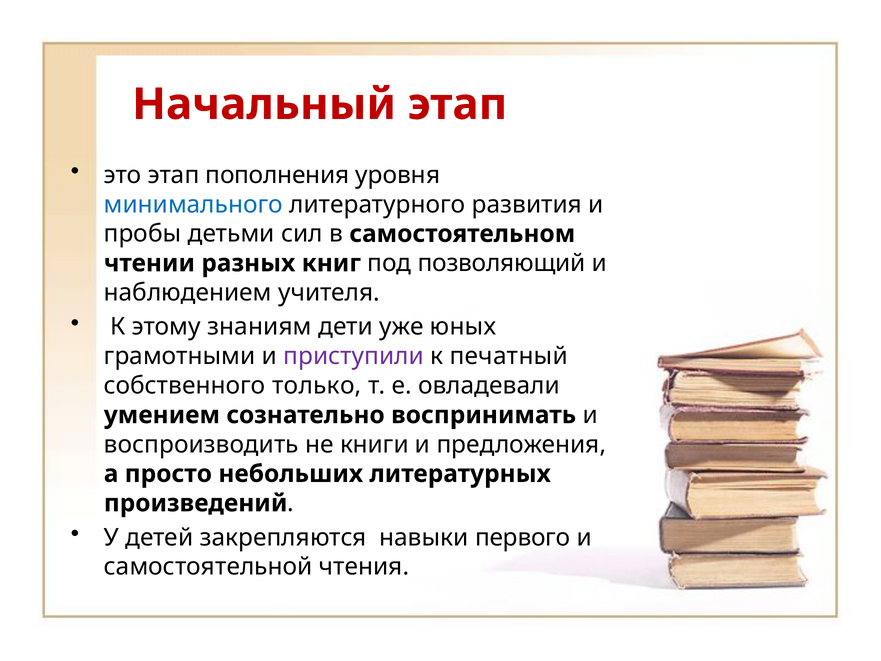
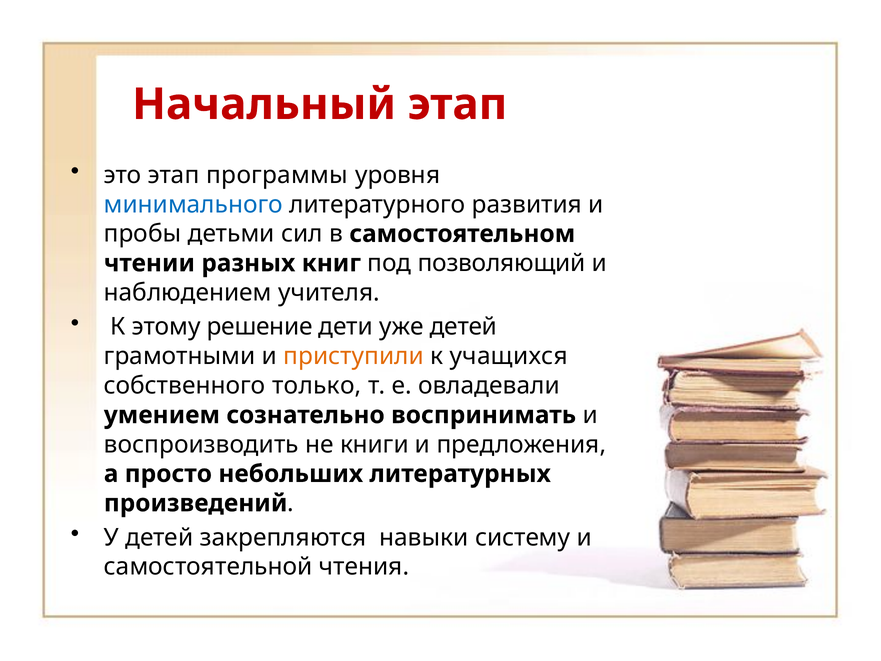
пополнения: пополнения -> программы
знаниям: знаниям -> решение
уже юных: юных -> детей
приступили colour: purple -> orange
печатный: печатный -> учащихся
первого: первого -> систему
